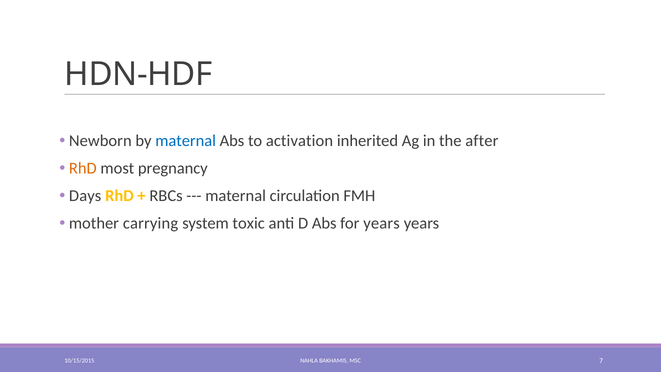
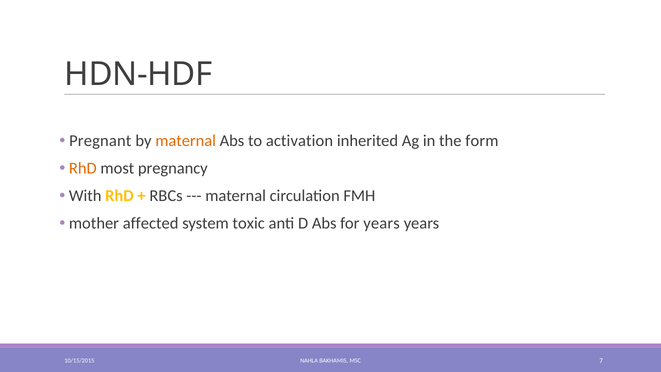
Newborn: Newborn -> Pregnant
maternal at (186, 141) colour: blue -> orange
after: after -> form
Days: Days -> With
carrying: carrying -> affected
